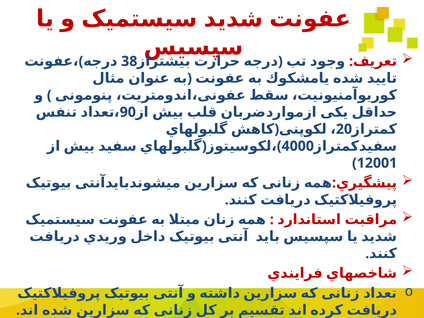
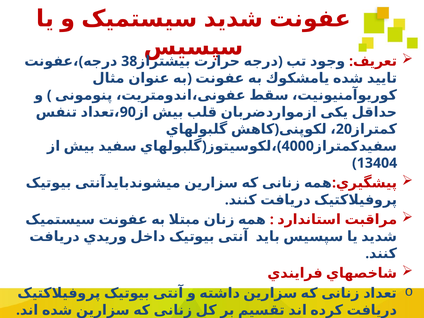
12001: 12001 -> 13404
